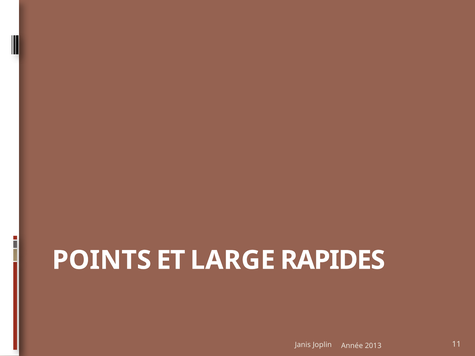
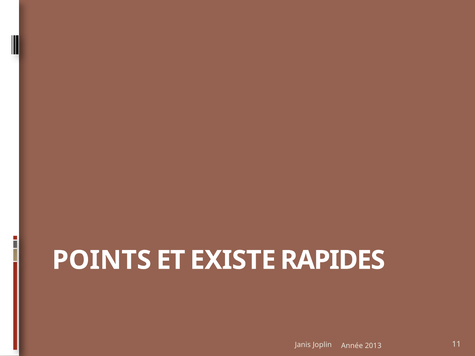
LARGE: LARGE -> EXISTE
